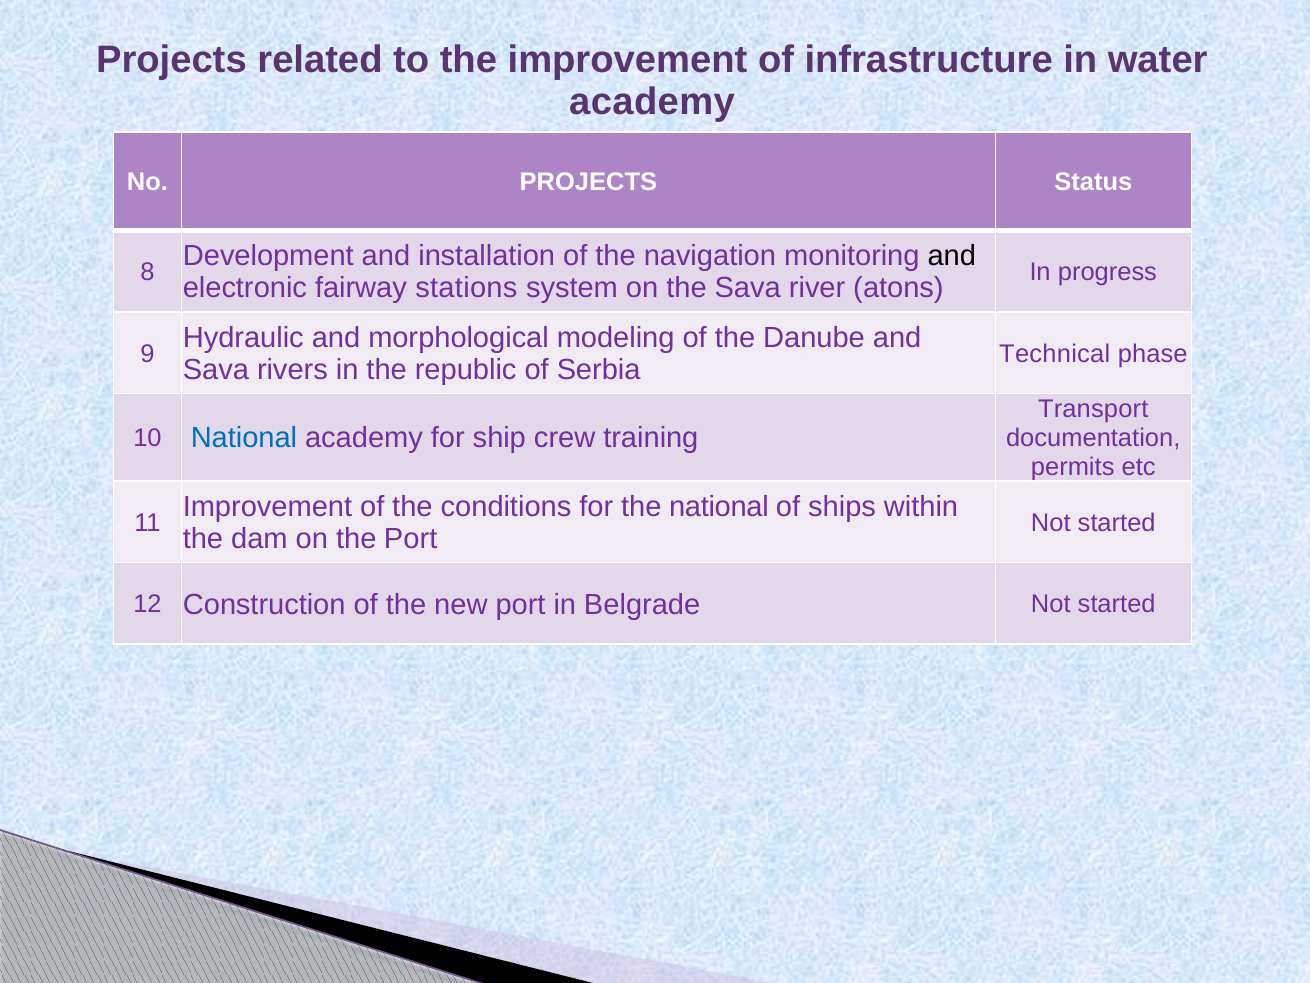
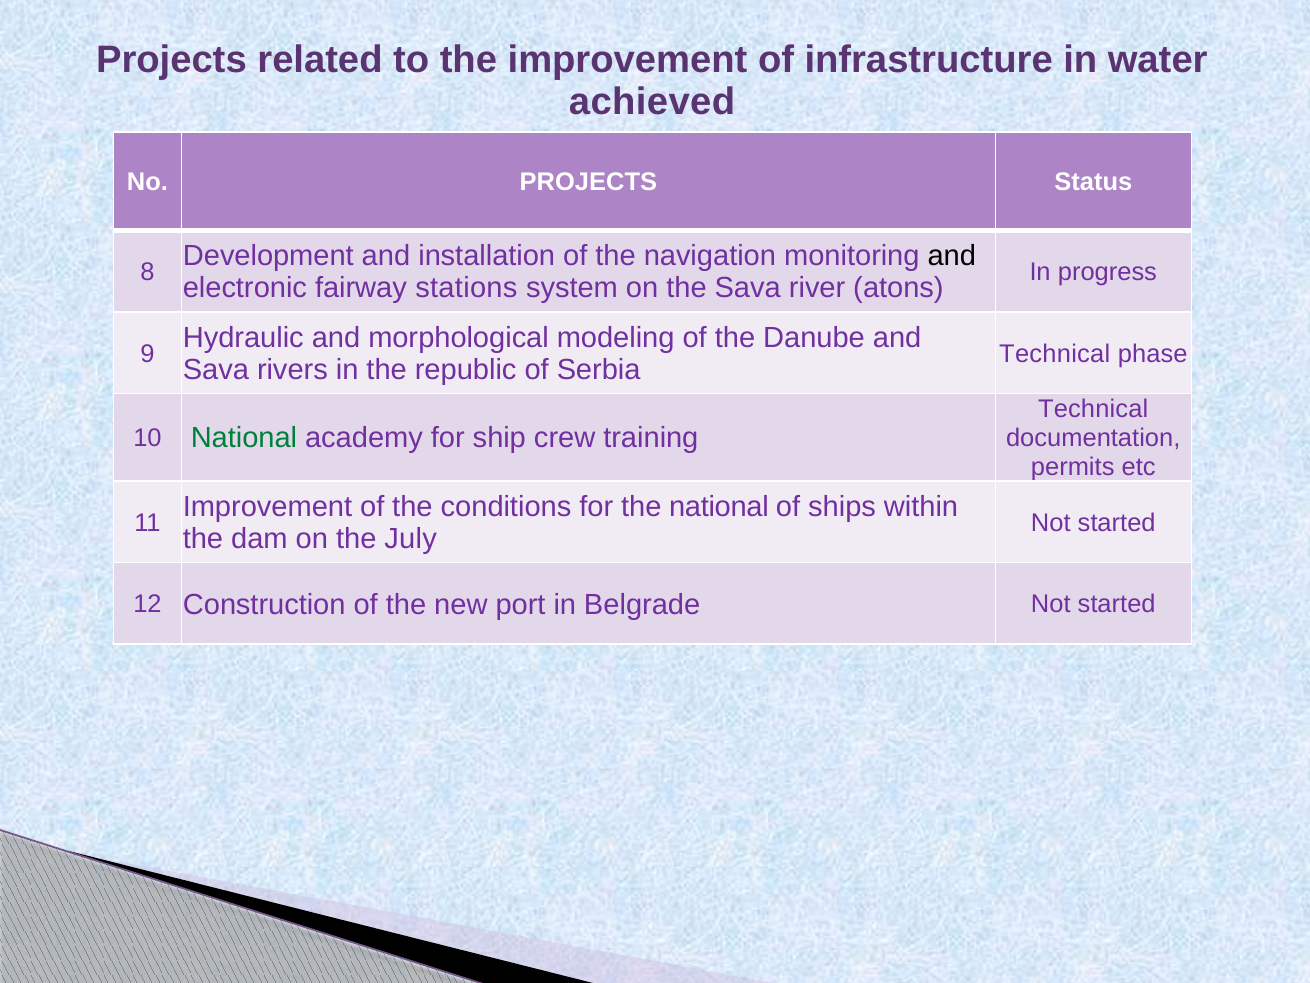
academy at (652, 102): academy -> achieved
Transport at (1093, 409): Transport -> Technical
National at (244, 438) colour: blue -> green
the Port: Port -> July
